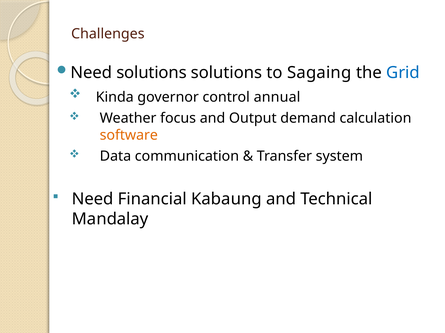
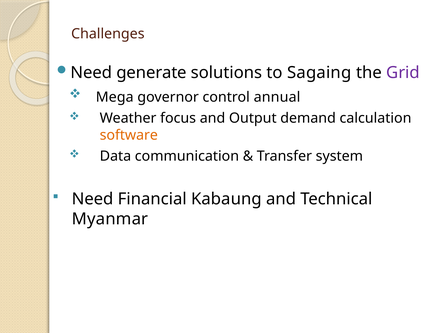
Need solutions: solutions -> generate
Grid colour: blue -> purple
Kinda: Kinda -> Mega
Mandalay: Mandalay -> Myanmar
